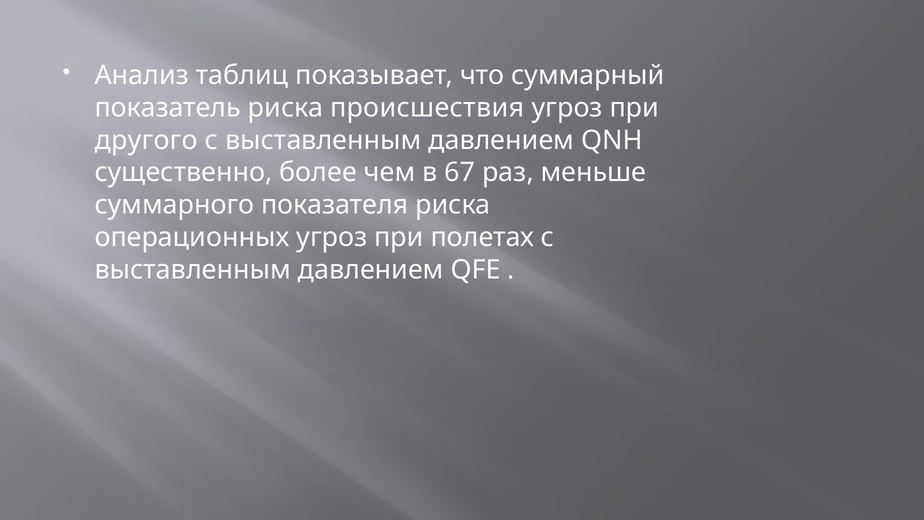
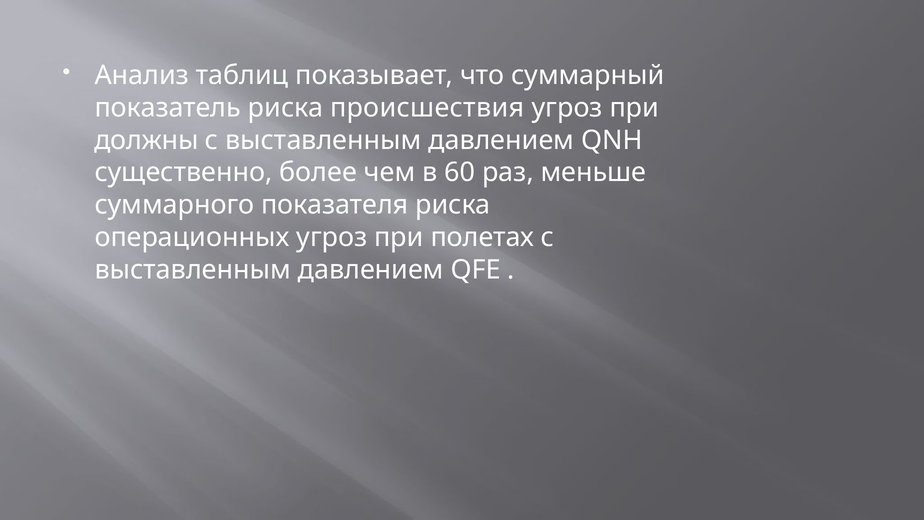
другого: другого -> должны
67: 67 -> 60
